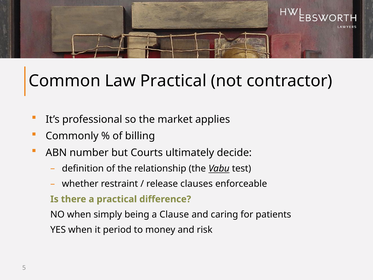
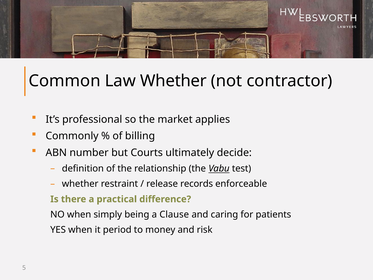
Law Practical: Practical -> Whether
clauses: clauses -> records
